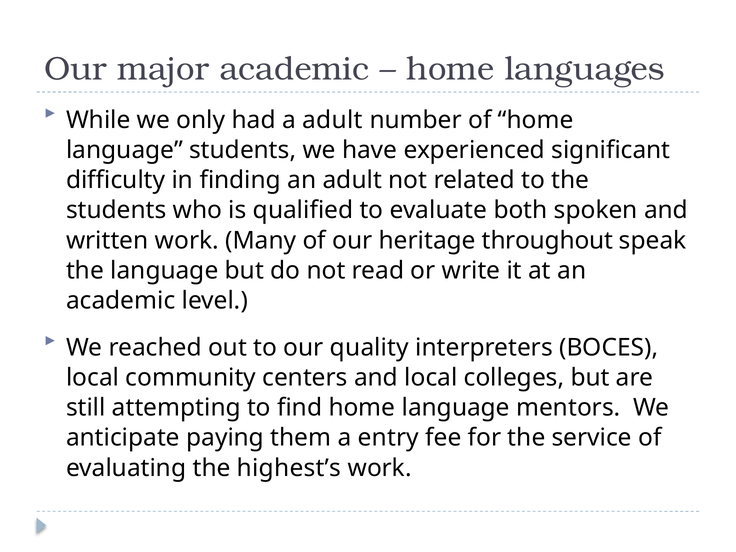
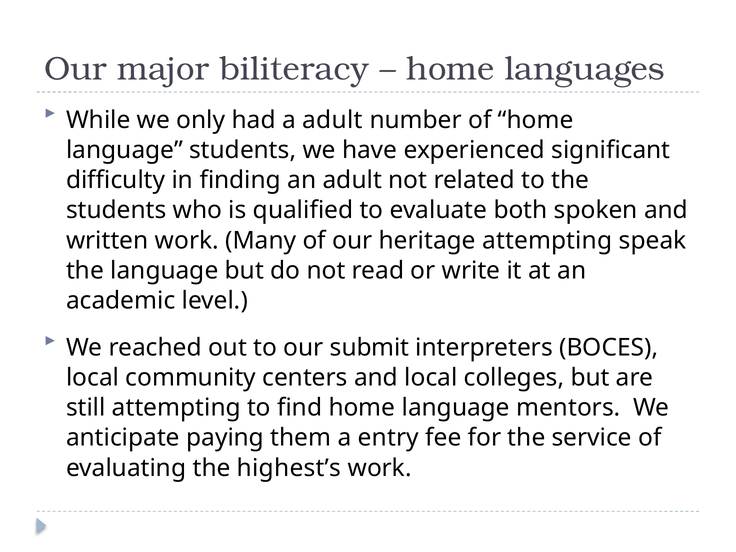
major academic: academic -> biliteracy
heritage throughout: throughout -> attempting
quality: quality -> submit
